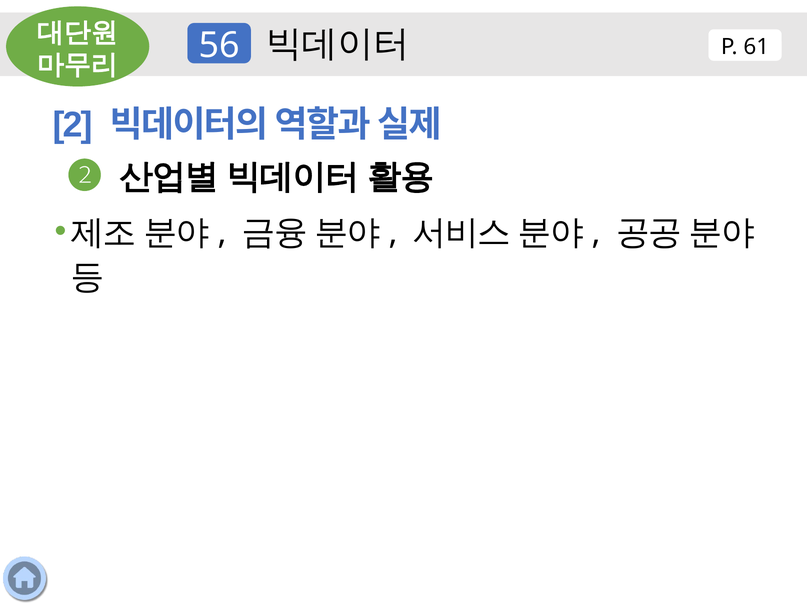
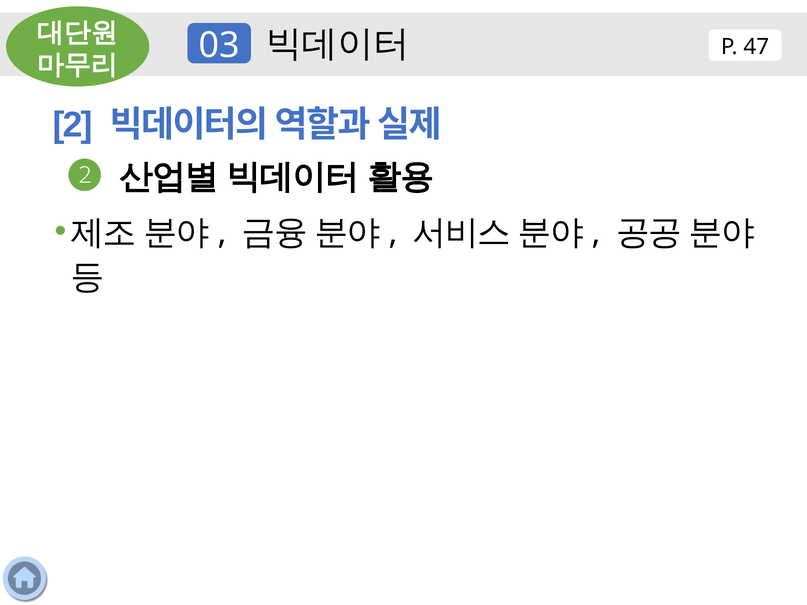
61: 61 -> 47
56: 56 -> 03
